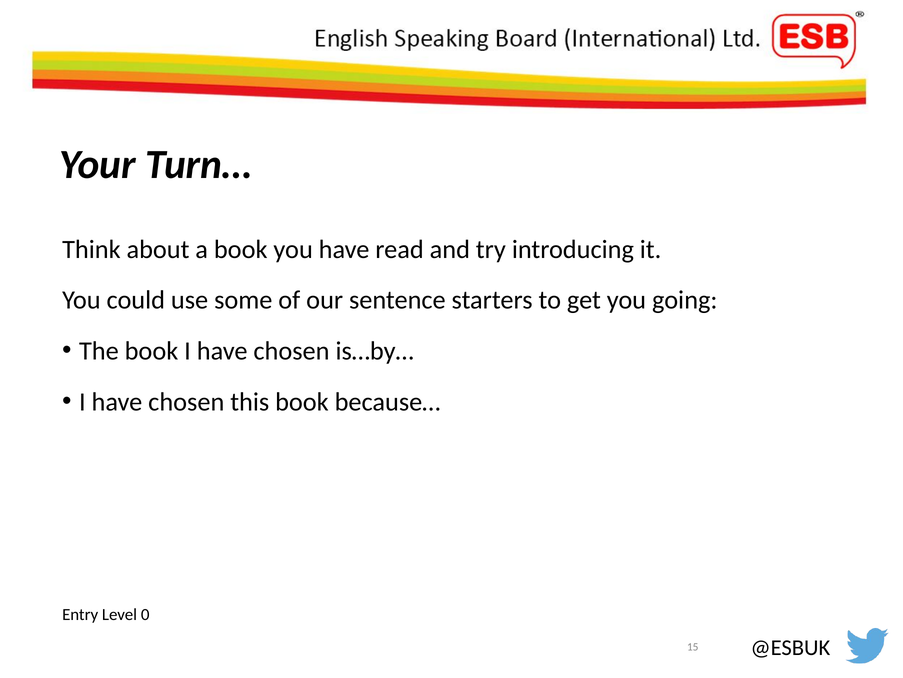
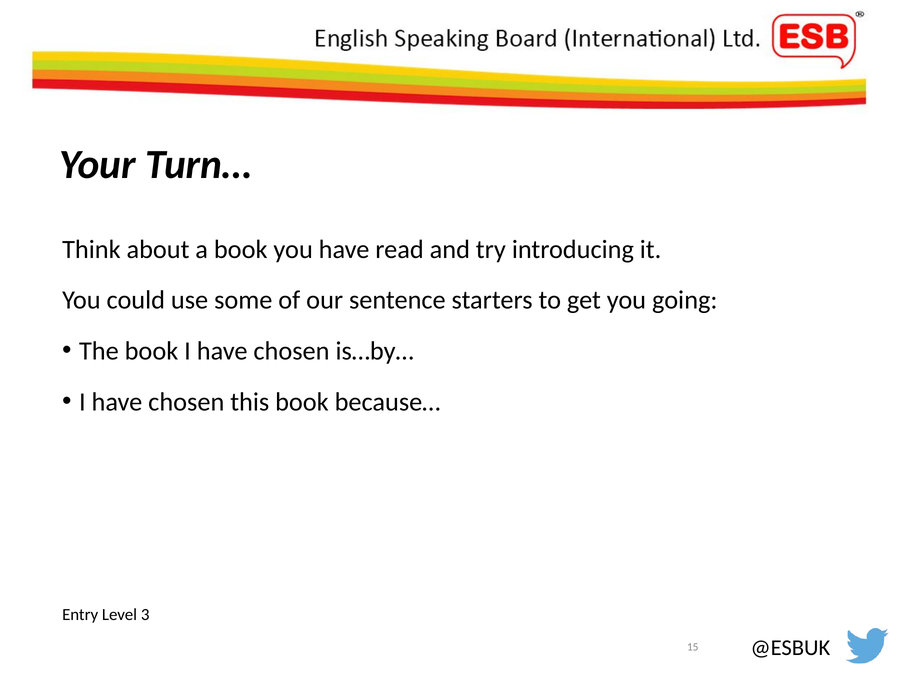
0: 0 -> 3
